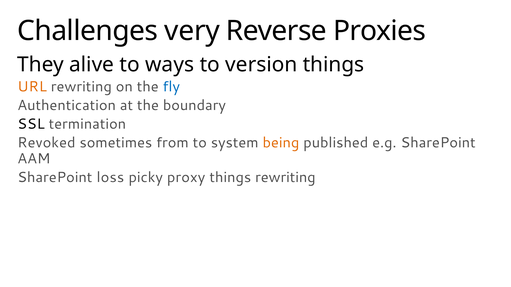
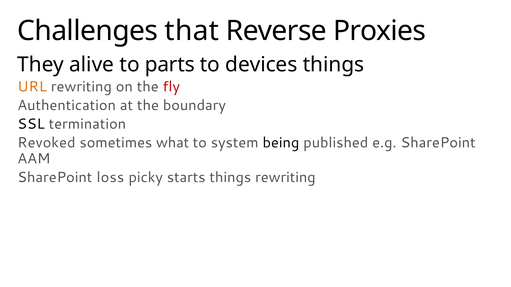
very: very -> that
ways: ways -> parts
version: version -> devices
fly colour: blue -> red
from: from -> what
being colour: orange -> black
proxy: proxy -> starts
